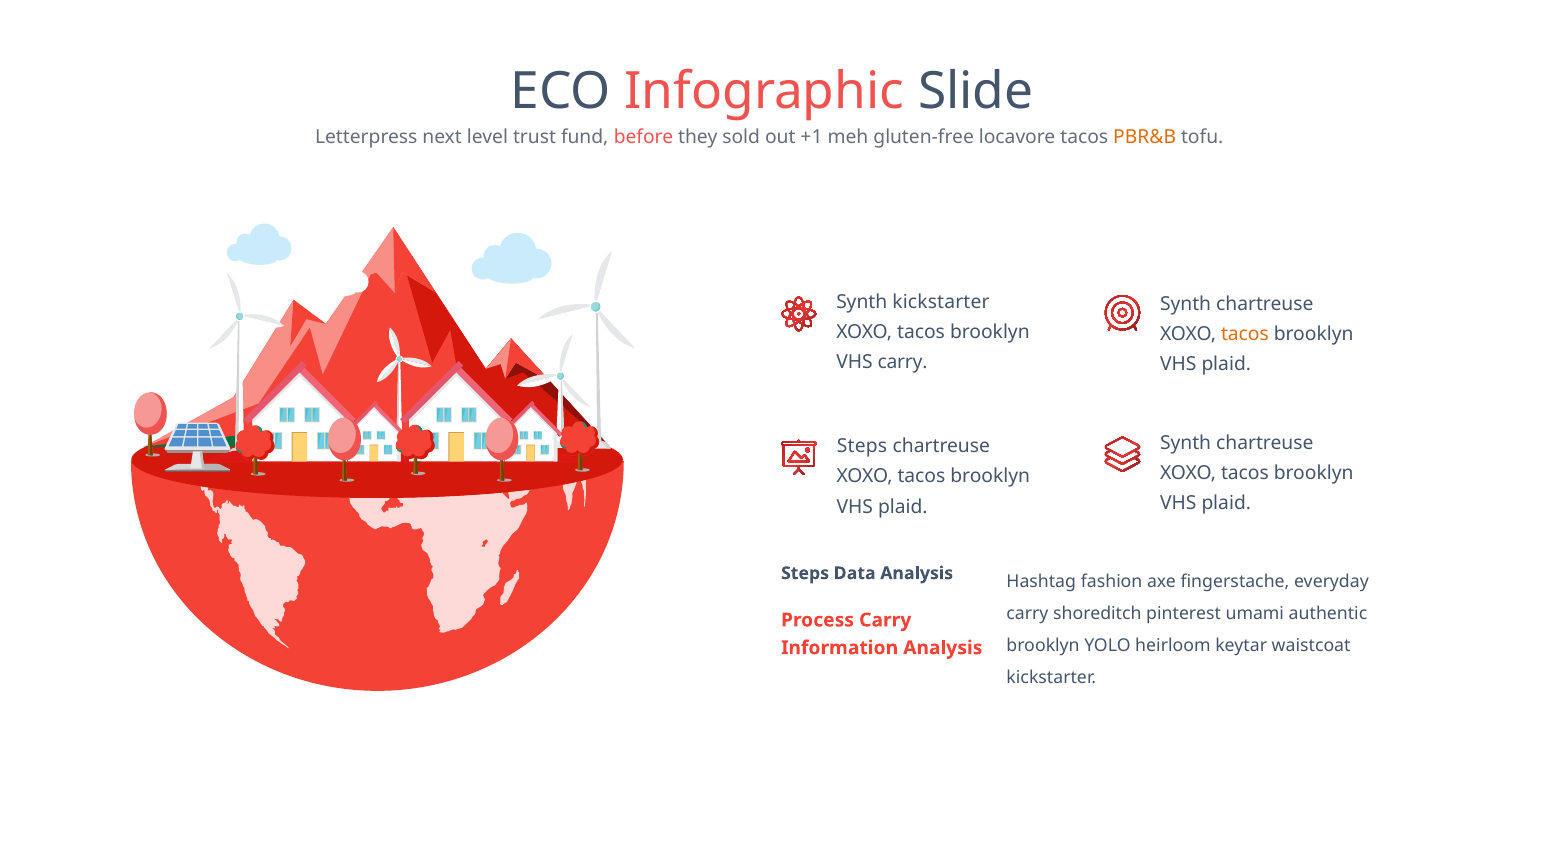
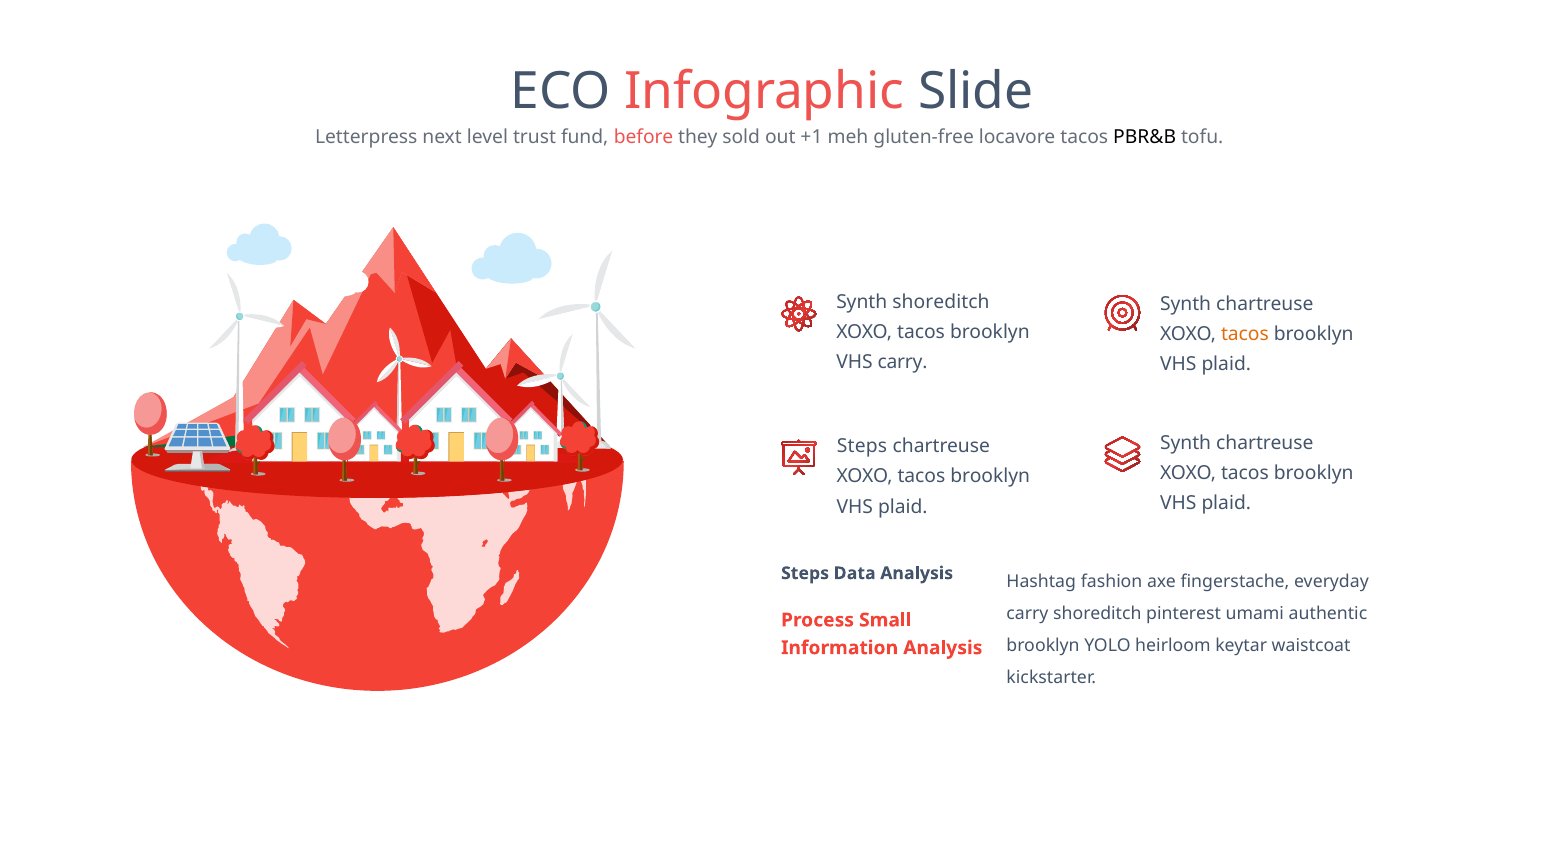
PBR&B colour: orange -> black
Synth kickstarter: kickstarter -> shoreditch
Process Carry: Carry -> Small
